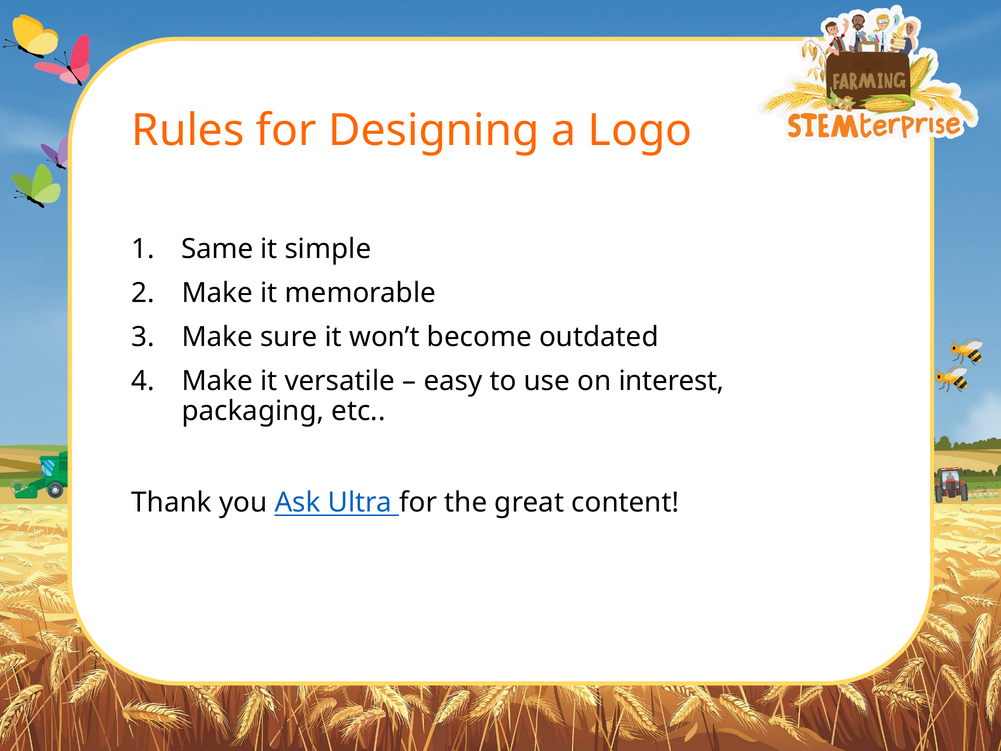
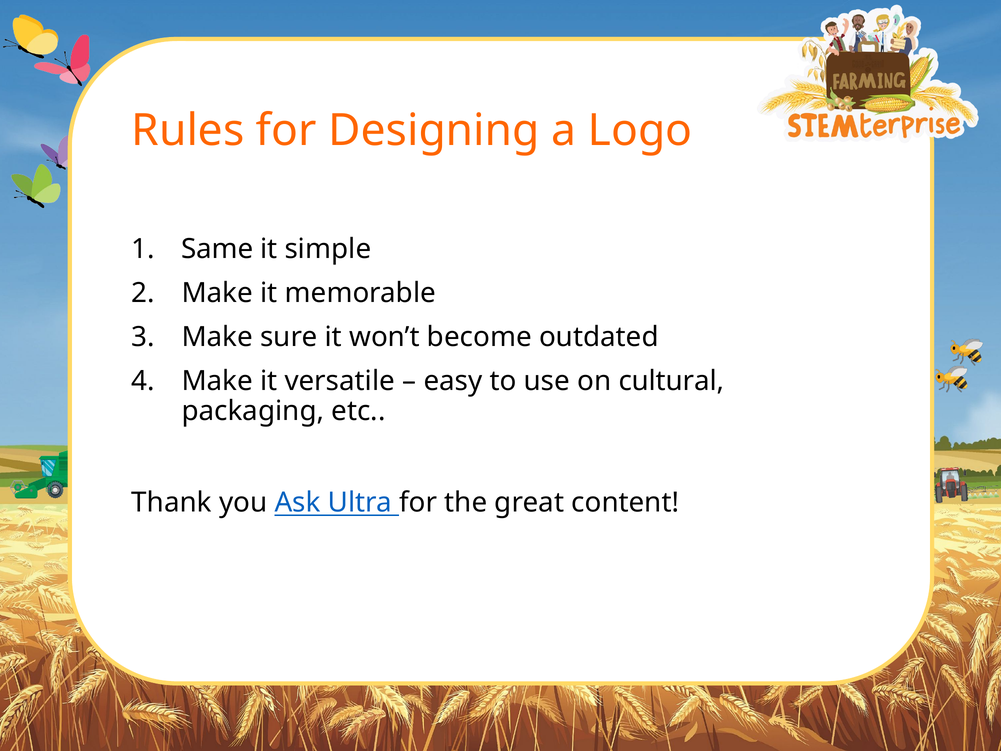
interest: interest -> cultural
